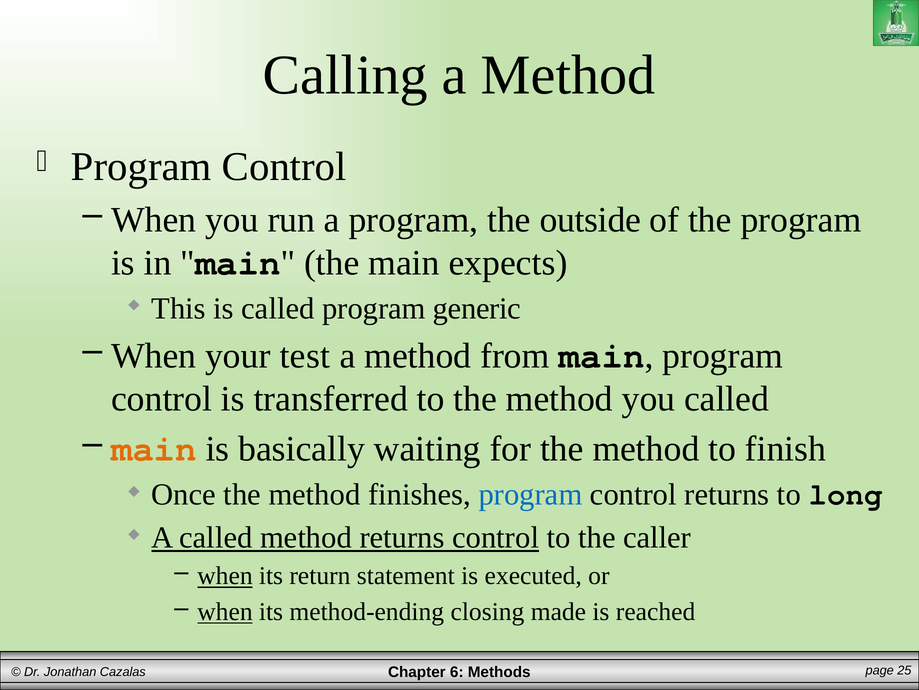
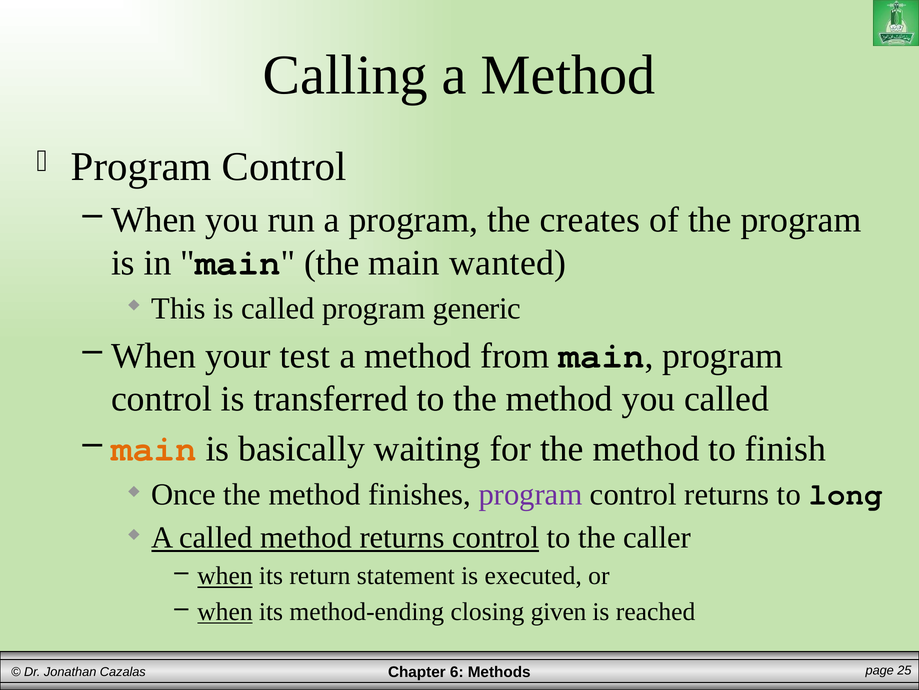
outside: outside -> creates
expects: expects -> wanted
program at (530, 494) colour: blue -> purple
made: made -> given
